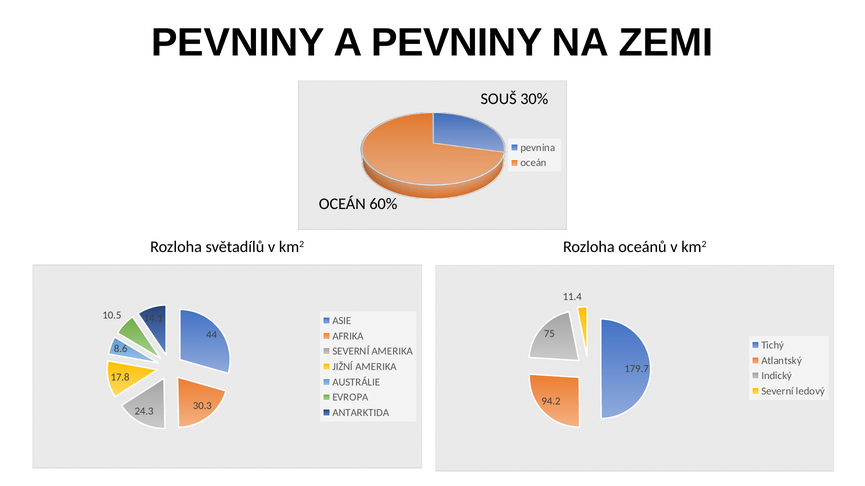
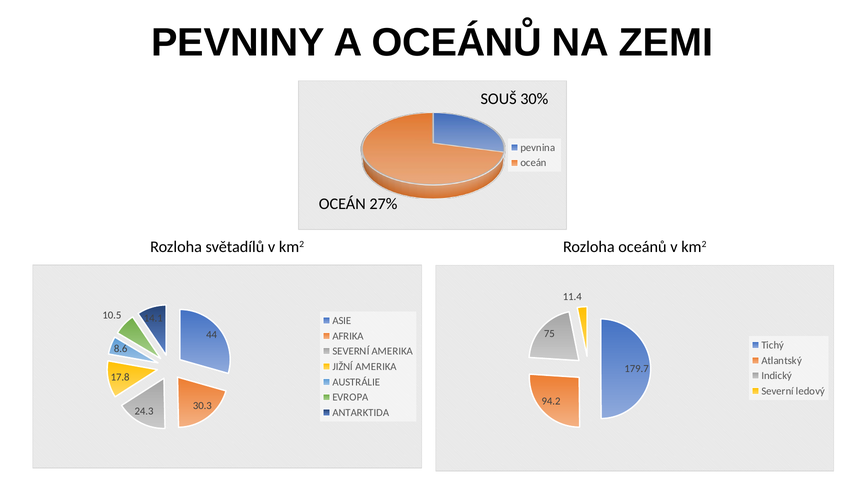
A PEVNINY: PEVNINY -> OCEÁNŮ
60%: 60% -> 27%
